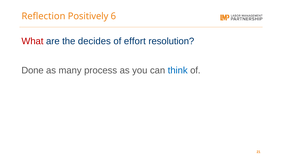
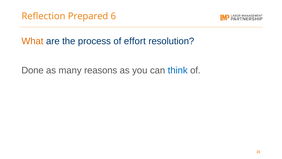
Positively: Positively -> Prepared
What colour: red -> orange
decides: decides -> process
process: process -> reasons
